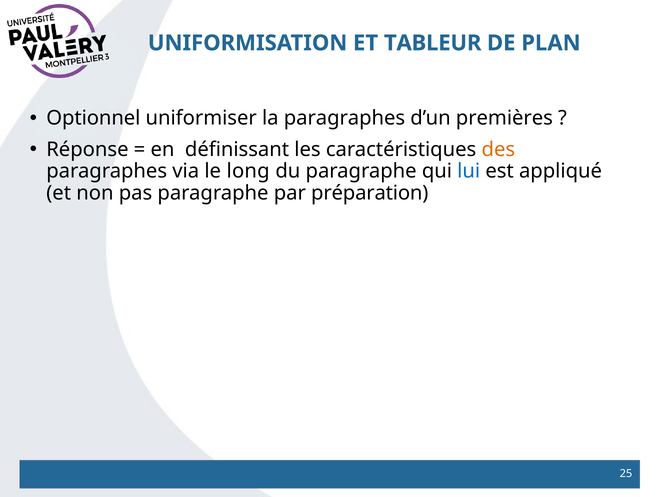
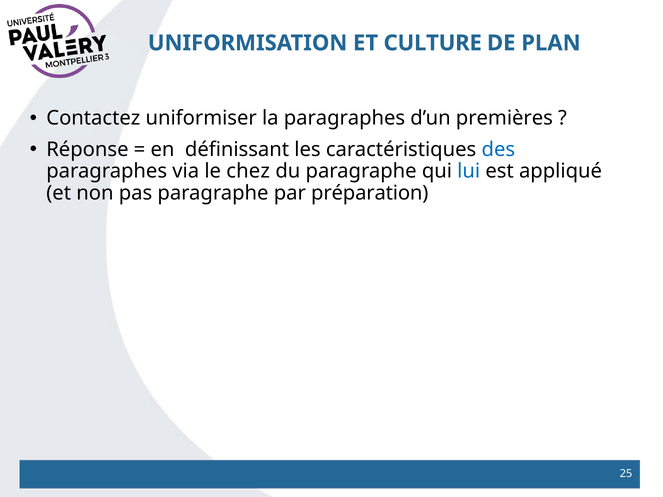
TABLEUR: TABLEUR -> CULTURE
Optionnel: Optionnel -> Contactez
des colour: orange -> blue
long: long -> chez
